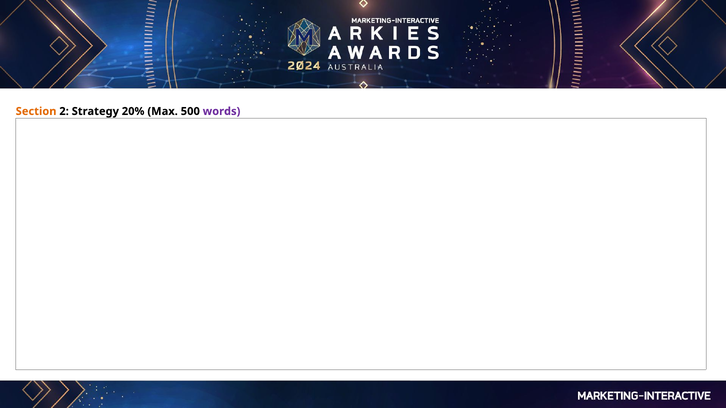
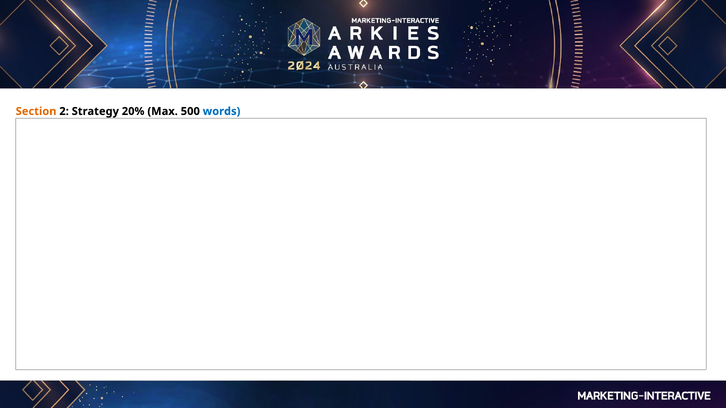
words colour: purple -> blue
